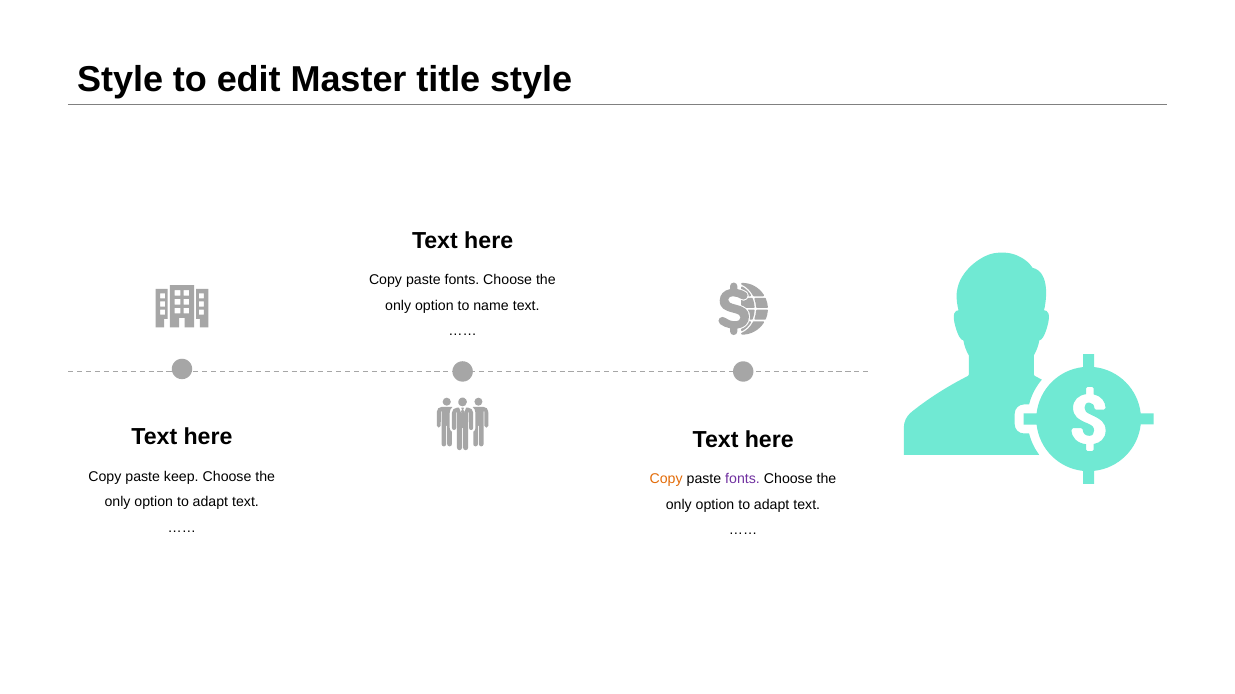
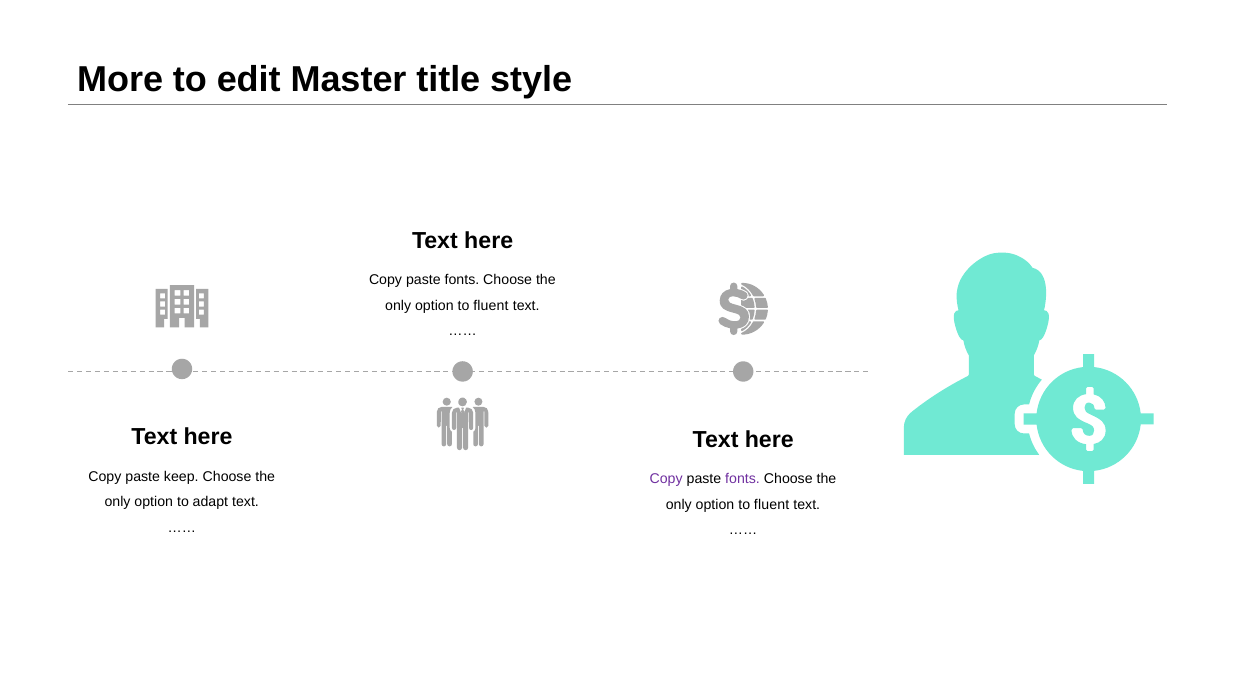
Style at (120, 80): Style -> More
name at (491, 306): name -> fluent
Copy at (666, 479) colour: orange -> purple
adapt at (772, 505): adapt -> fluent
